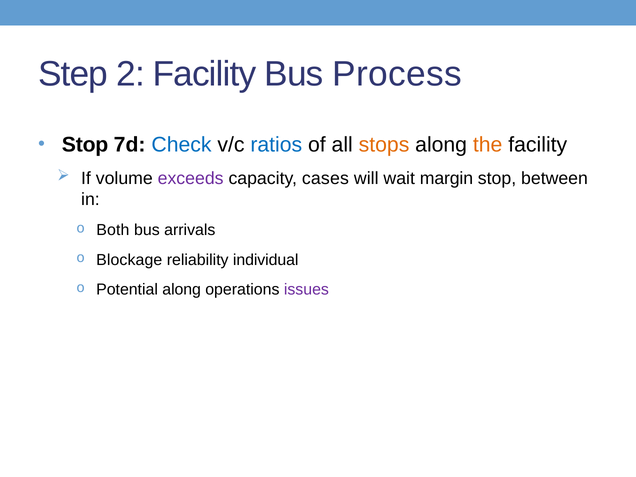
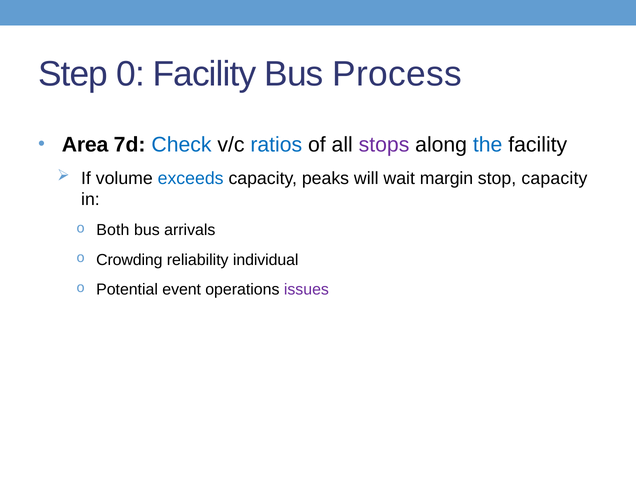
2: 2 -> 0
Stop at (85, 145): Stop -> Area
stops colour: orange -> purple
the colour: orange -> blue
exceeds colour: purple -> blue
cases: cases -> peaks
stop between: between -> capacity
Blockage: Blockage -> Crowding
Potential along: along -> event
